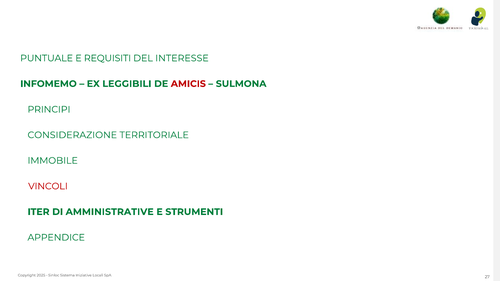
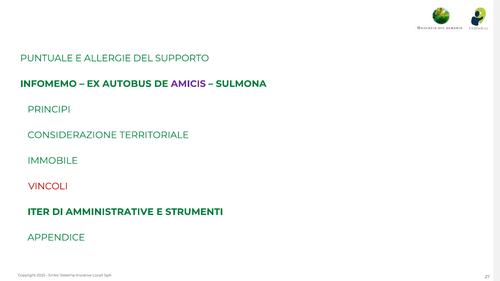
REQUISITI: REQUISITI -> ALLERGIE
INTERESSE: INTERESSE -> SUPPORTO
LEGGIBILI: LEGGIBILI -> AUTOBUS
AMICIS colour: red -> purple
